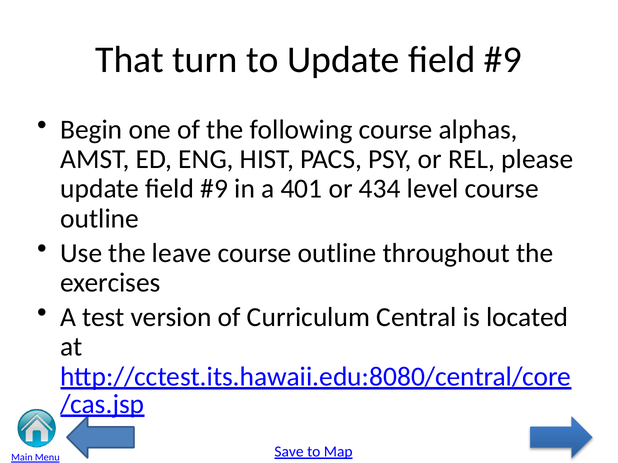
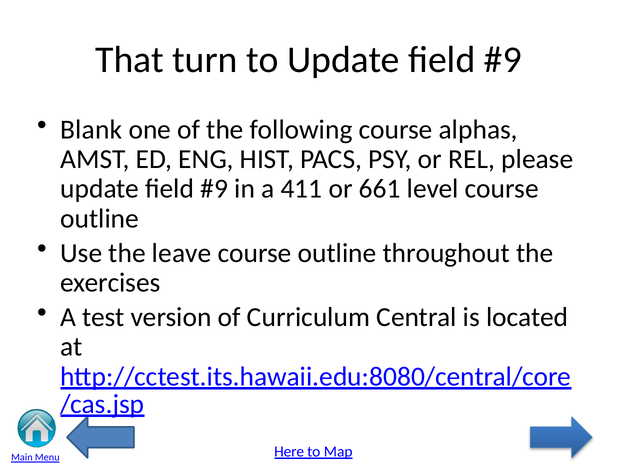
Begin: Begin -> Blank
401: 401 -> 411
434: 434 -> 661
Save: Save -> Here
